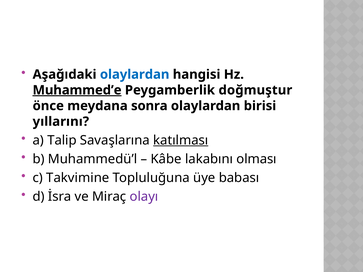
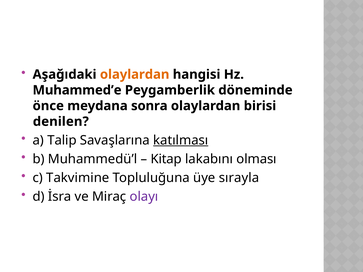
olaylardan at (135, 74) colour: blue -> orange
Muhammed’e underline: present -> none
doğmuştur: doğmuştur -> döneminde
yıllarını: yıllarını -> denilen
Kâbe: Kâbe -> Kitap
babası: babası -> sırayla
